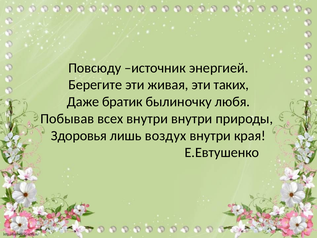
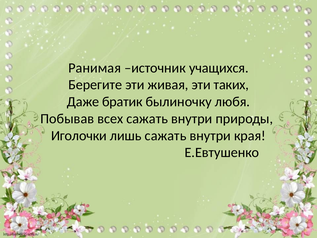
Повсюду: Повсюду -> Ранимая
энергией: энергией -> учащихся
всех внутри: внутри -> сажать
Здоровья: Здоровья -> Иголочки
лишь воздух: воздух -> сажать
